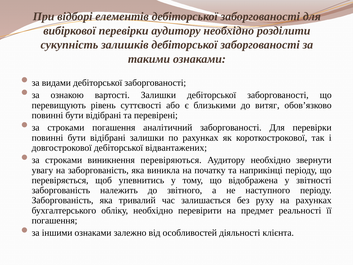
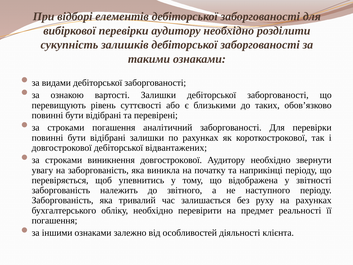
витяг: витяг -> таких
виникнення перевіряються: перевіряються -> довгострокової
